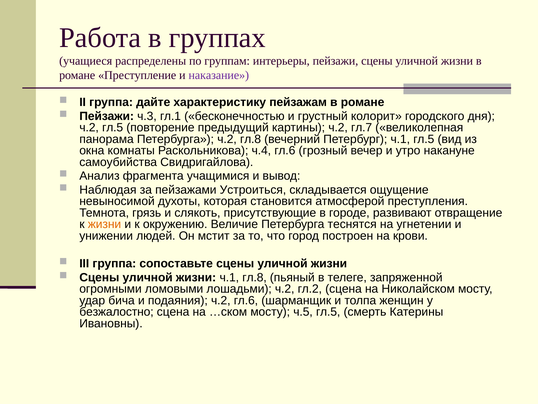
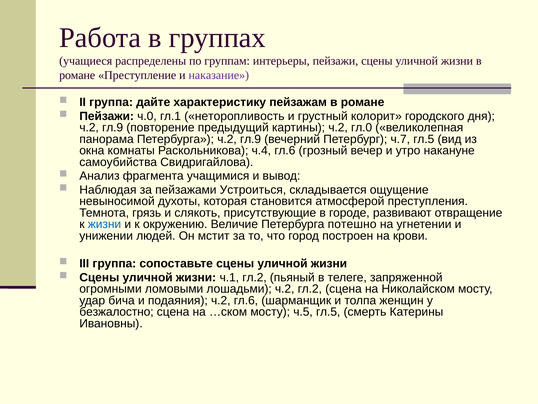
ч.3: ч.3 -> ч.0
бесконечностью: бесконечностью -> неторопливость
гл.5 at (113, 127): гл.5 -> гл.9
гл.7: гл.7 -> гл.0
Петербурга ч.2 гл.8: гл.8 -> гл.9
Петербург ч.1: ч.1 -> ч.7
жизни at (105, 224) colour: orange -> blue
теснятся: теснятся -> потешно
ч.1 гл.8: гл.8 -> гл.2
